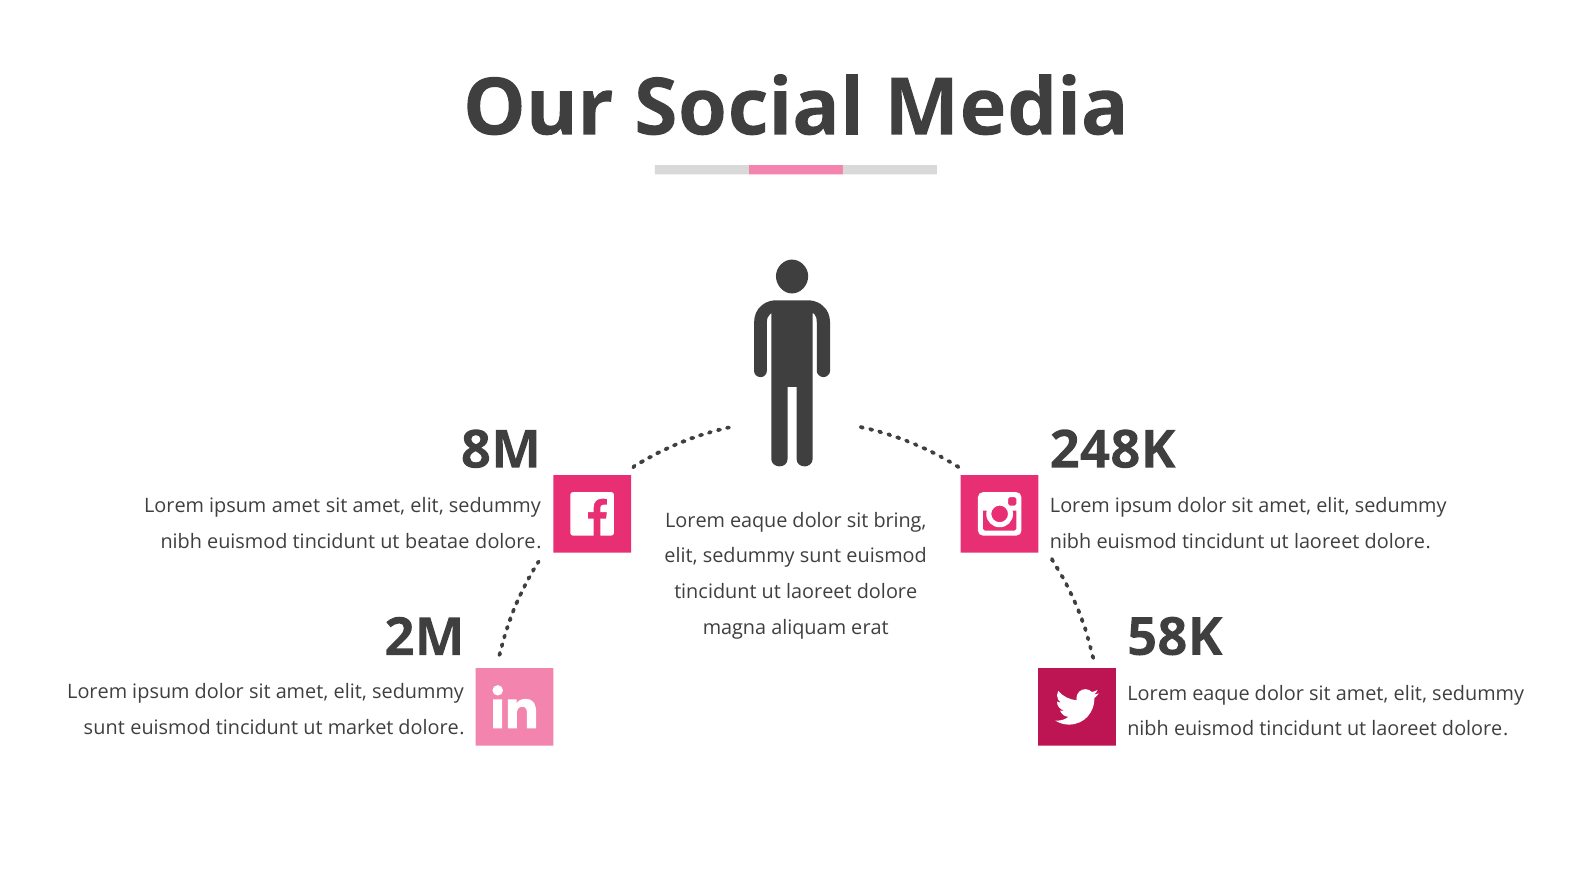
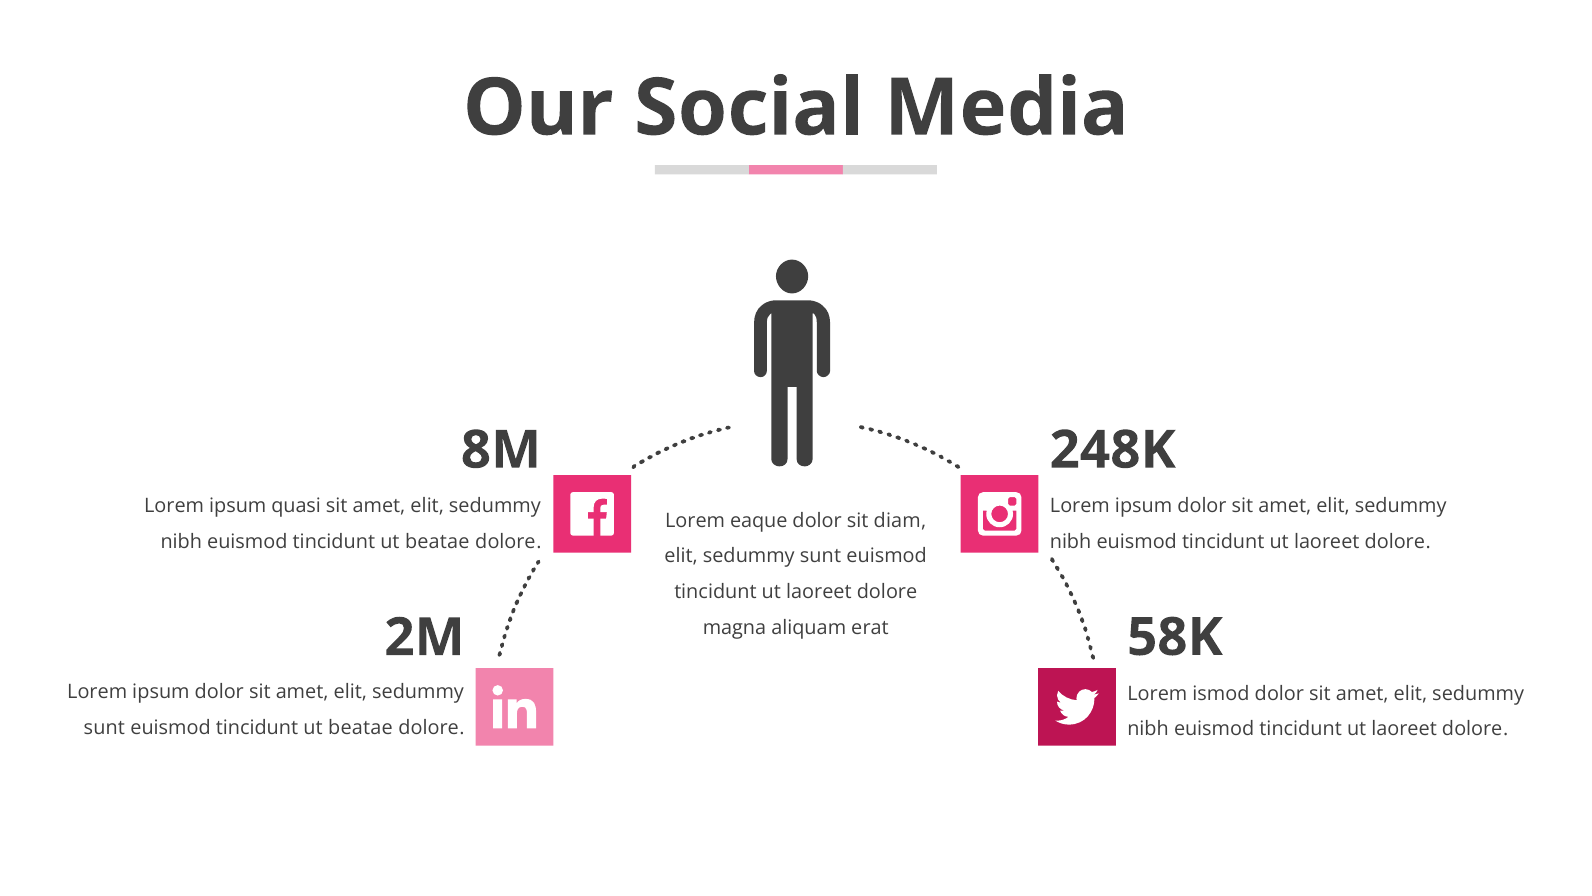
ipsum amet: amet -> quasi
bring: bring -> diam
eaque at (1221, 693): eaque -> ismod
market at (361, 728): market -> beatae
